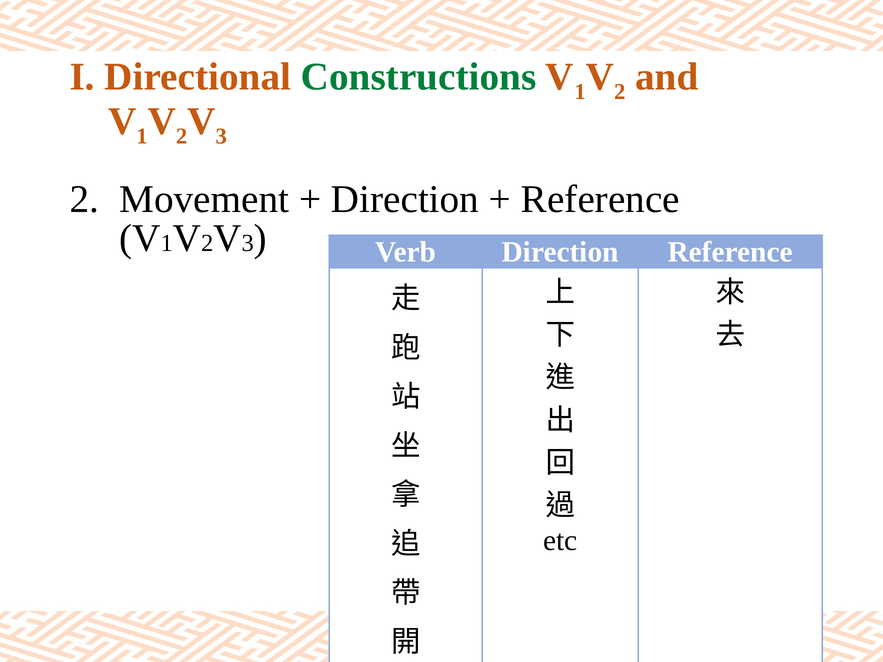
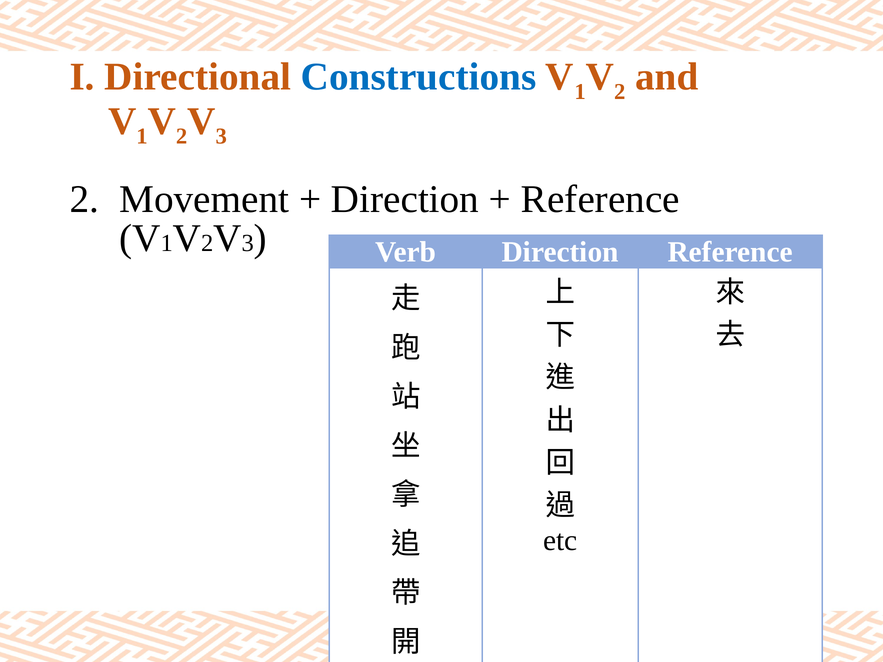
Constructions colour: green -> blue
